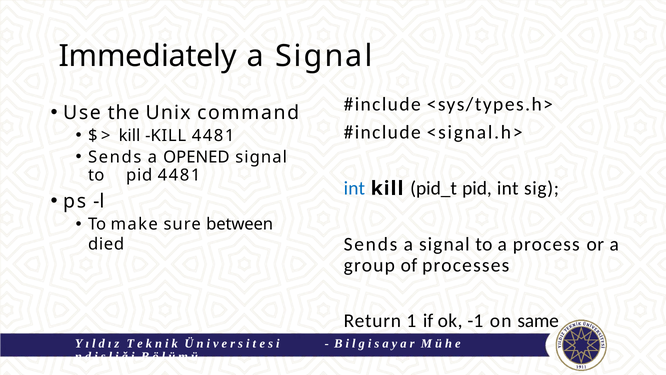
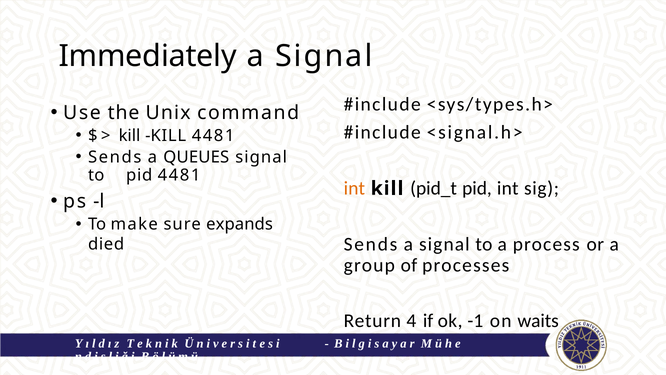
OPENED: OPENED -> QUEUES
int at (354, 188) colour: blue -> orange
between: between -> expands
1: 1 -> 4
same: same -> waits
